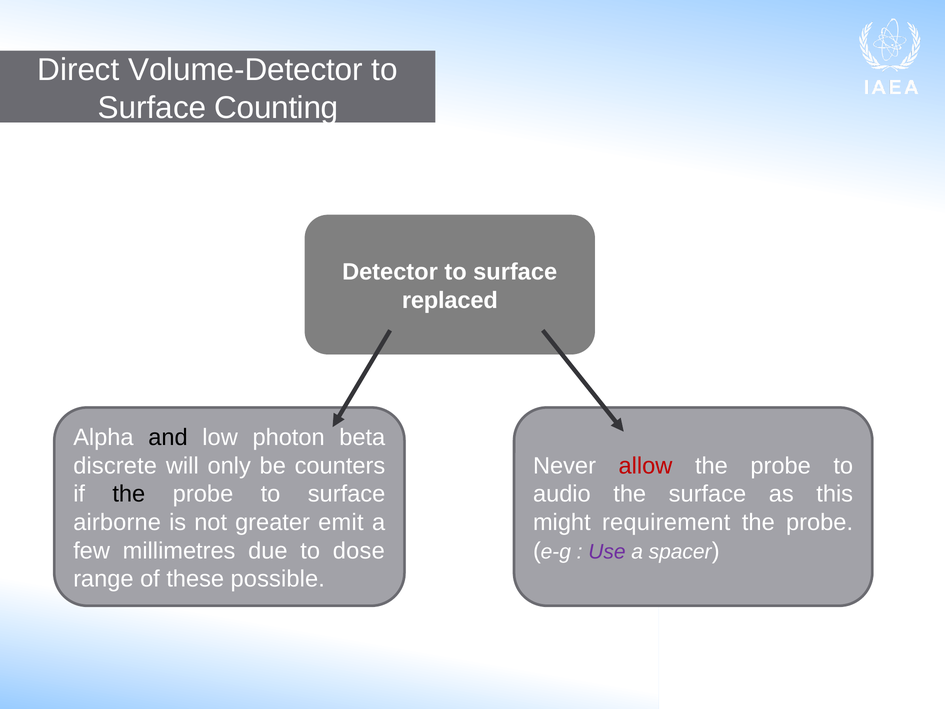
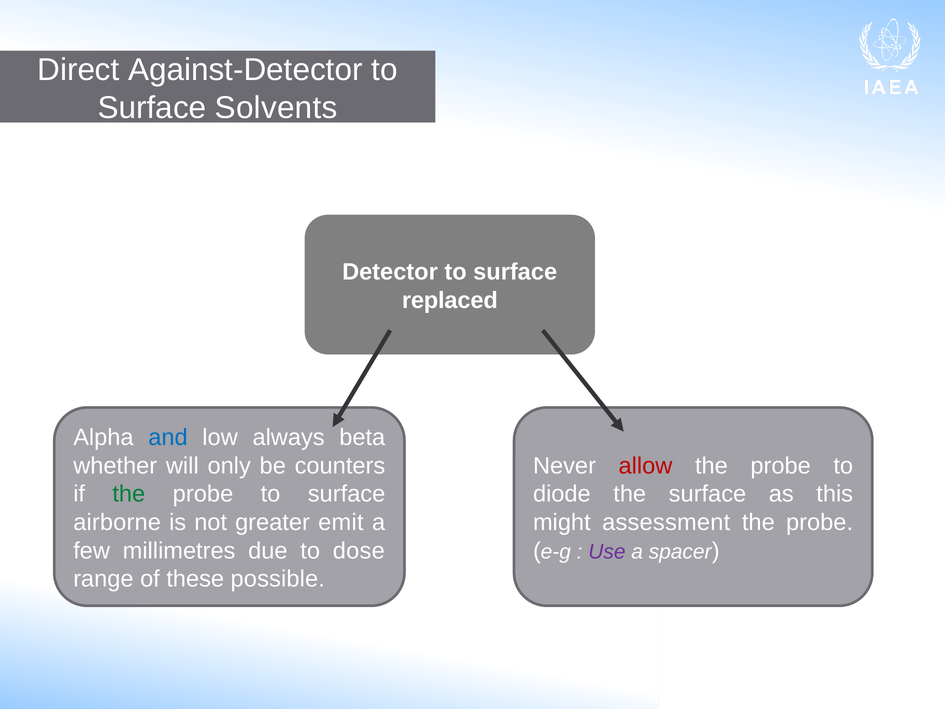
Volume-Detector: Volume-Detector -> Against-Detector
Counting: Counting -> Solvents
and colour: black -> blue
photon: photon -> always
discrete: discrete -> whether
the at (129, 494) colour: black -> green
audio: audio -> diode
requirement: requirement -> assessment
